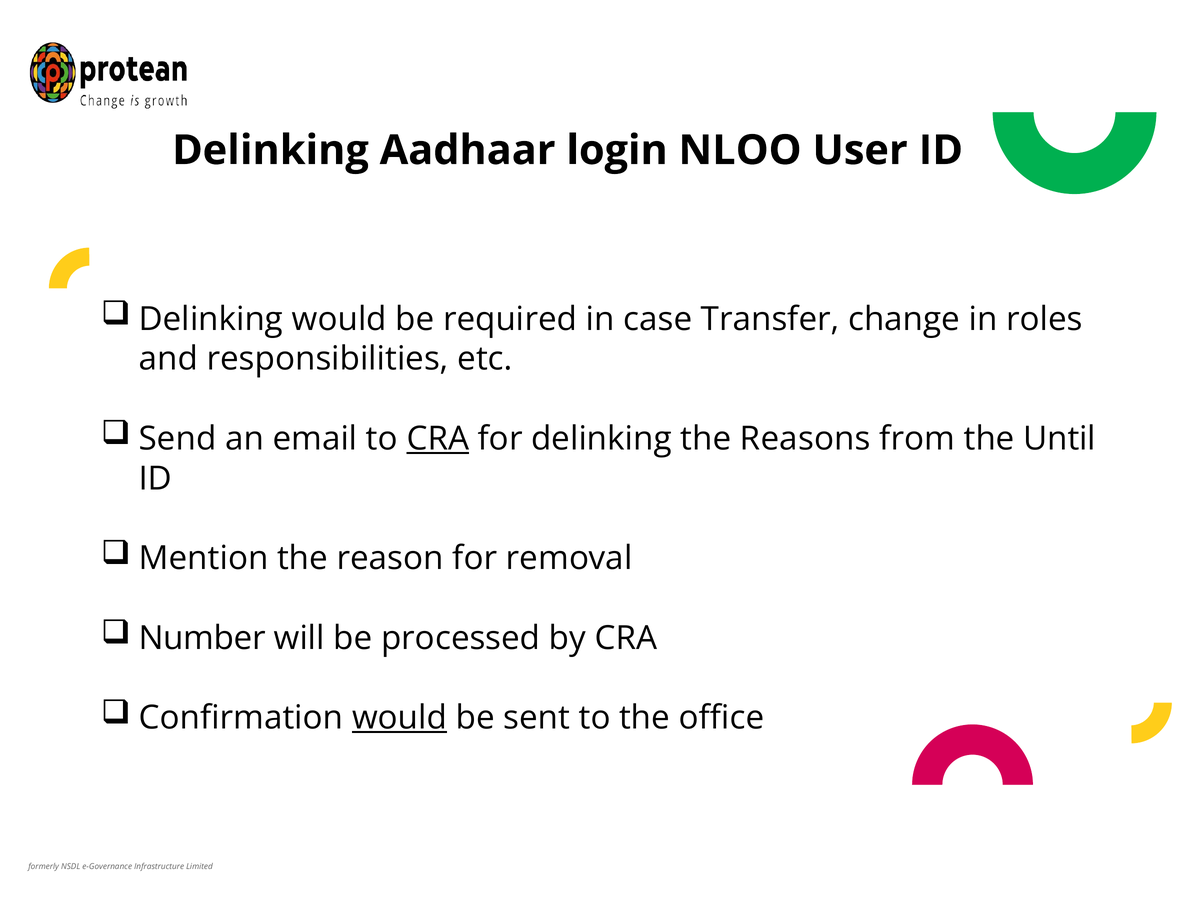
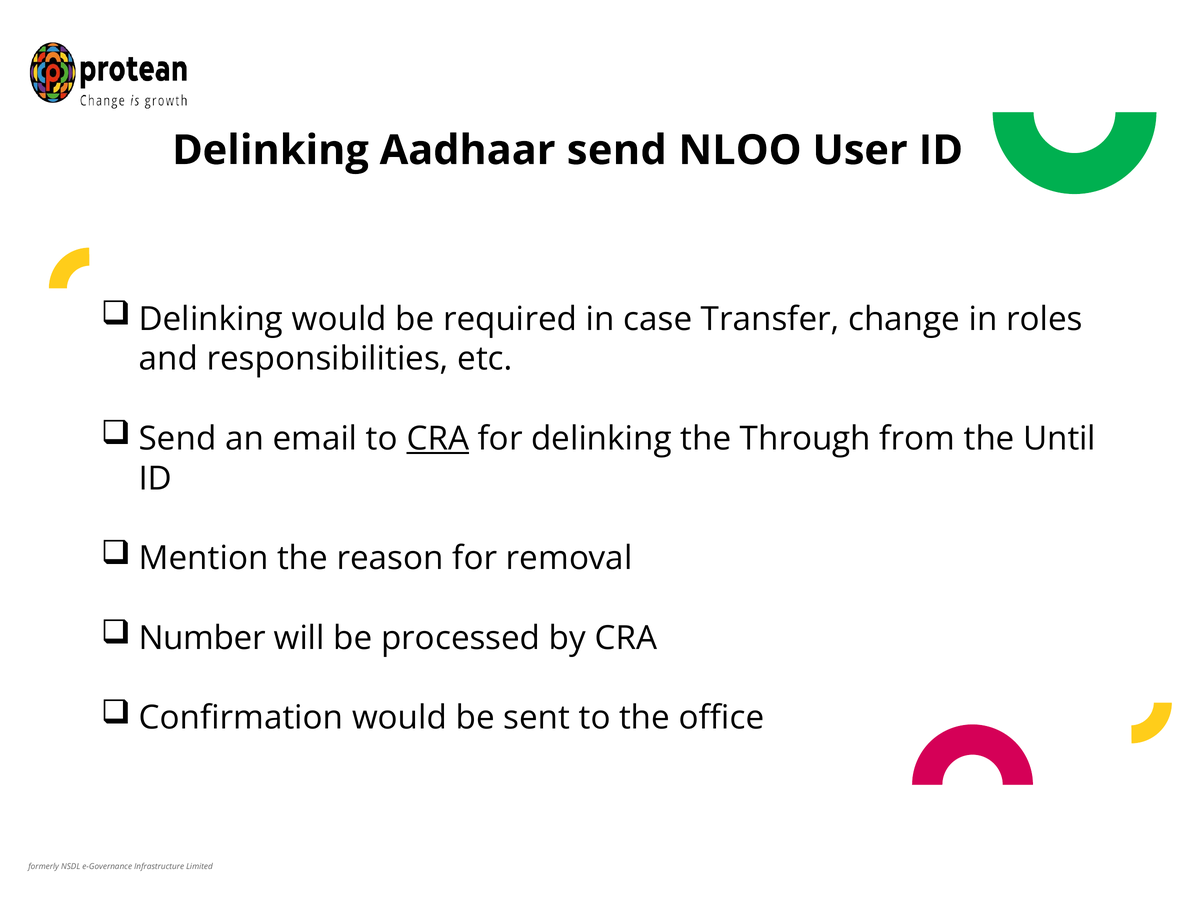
Aadhaar login: login -> send
Reasons: Reasons -> Through
would at (399, 718) underline: present -> none
